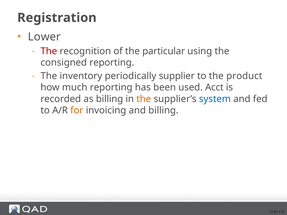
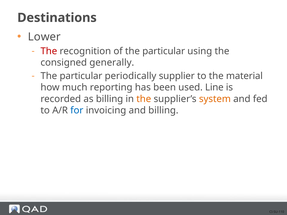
Registration: Registration -> Destinations
consigned reporting: reporting -> generally
inventory at (81, 76): inventory -> particular
product: product -> material
Acct: Acct -> Line
system colour: blue -> orange
for colour: orange -> blue
